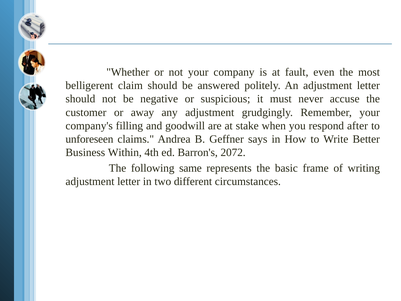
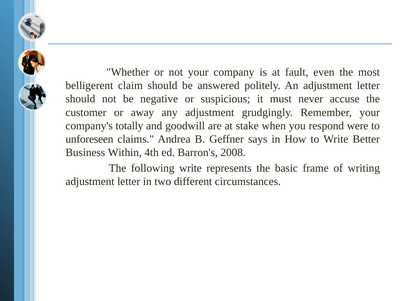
filling: filling -> totally
after: after -> were
2072: 2072 -> 2008
following same: same -> write
